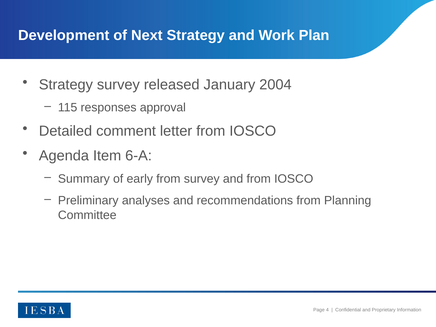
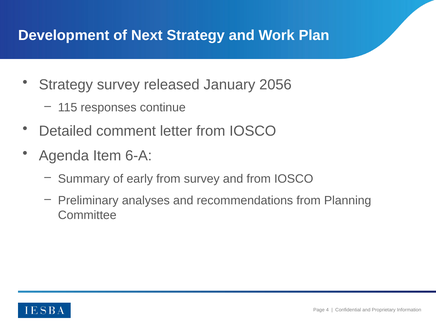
2004: 2004 -> 2056
approval: approval -> continue
